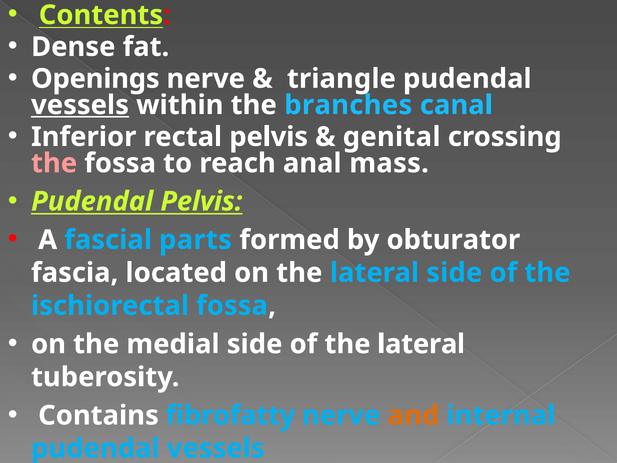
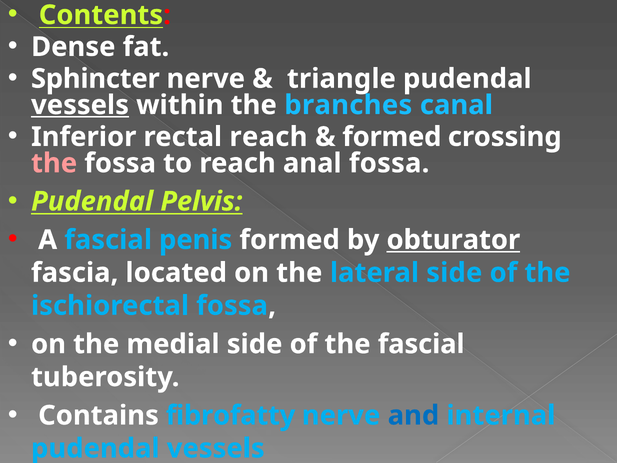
Openings: Openings -> Sphincter
rectal pelvis: pelvis -> reach
genital at (392, 137): genital -> formed
anal mass: mass -> fossa
parts: parts -> penis
obturator underline: none -> present
of the lateral: lateral -> fascial
and colour: orange -> blue
